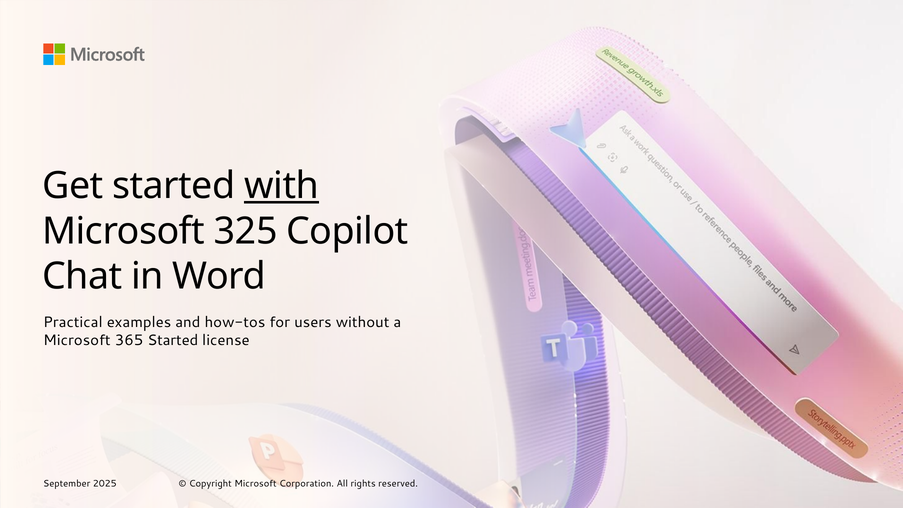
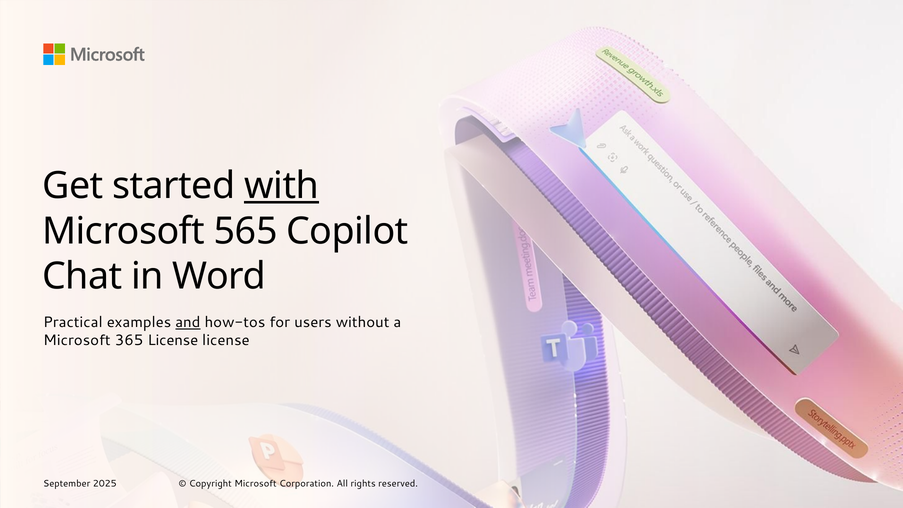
325: 325 -> 565
and underline: none -> present
365 Started: Started -> License
